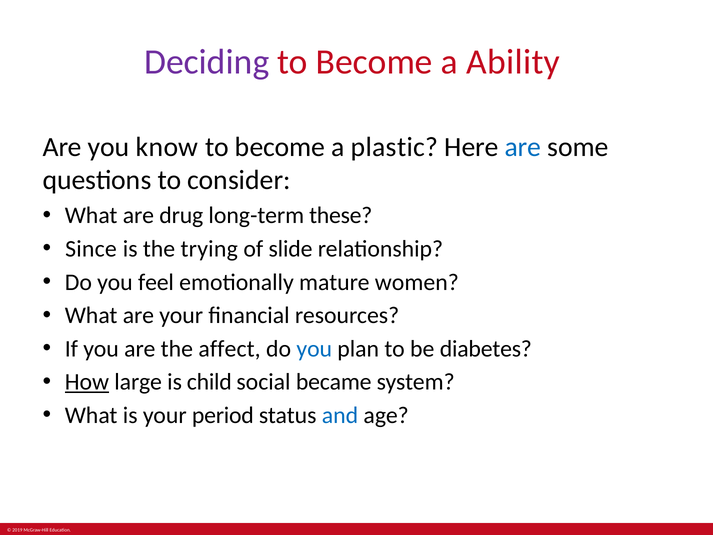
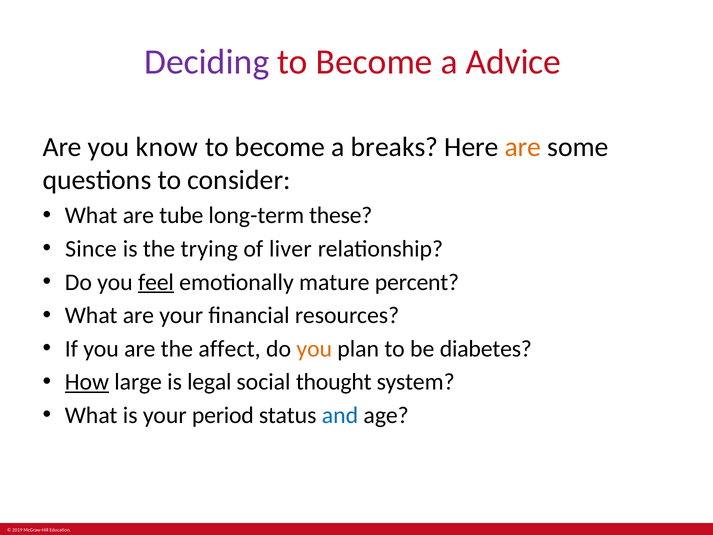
Ability: Ability -> Advice
plastic: plastic -> breaks
are at (523, 147) colour: blue -> orange
drug: drug -> tube
slide: slide -> liver
feel underline: none -> present
women: women -> percent
you at (314, 349) colour: blue -> orange
child: child -> legal
became: became -> thought
